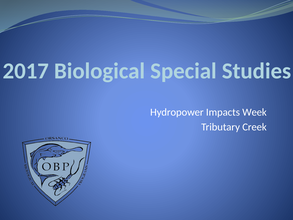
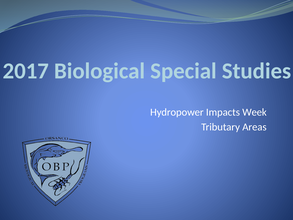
Creek: Creek -> Areas
